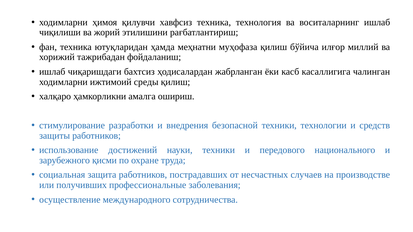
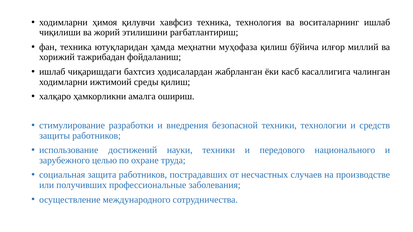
қисми: қисми -> целью
